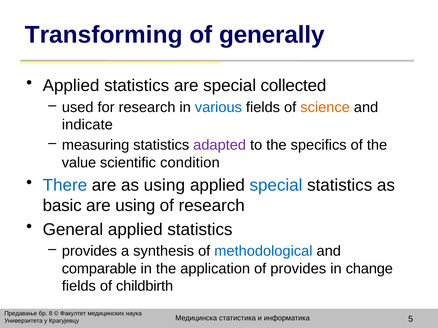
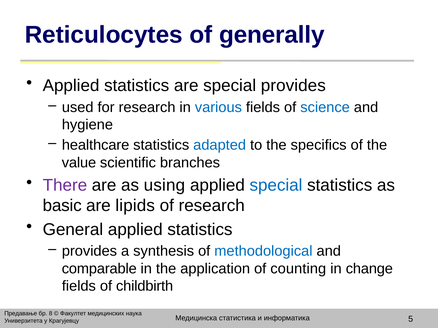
Transforming: Transforming -> Reticulocytes
special collected: collected -> provides
science colour: orange -> blue
indicate: indicate -> hygiene
measuring: measuring -> healthcare
adapted colour: purple -> blue
condition: condition -> branches
There colour: blue -> purple
are using: using -> lipids
of provides: provides -> counting
